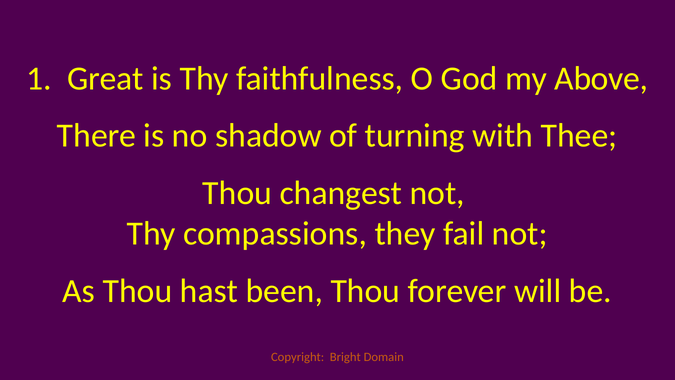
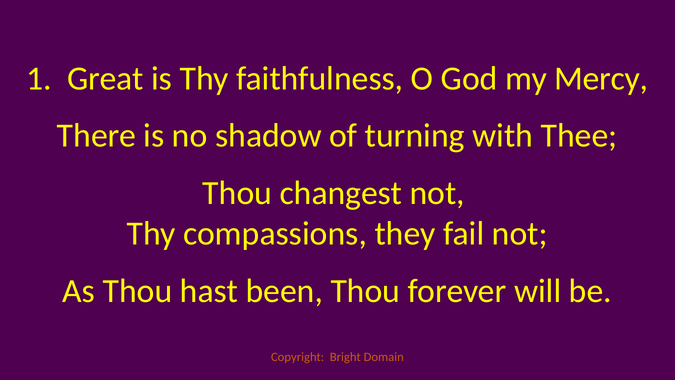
Above: Above -> Mercy
